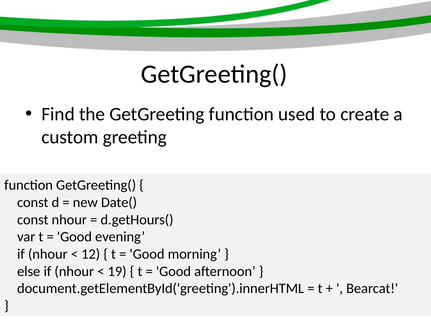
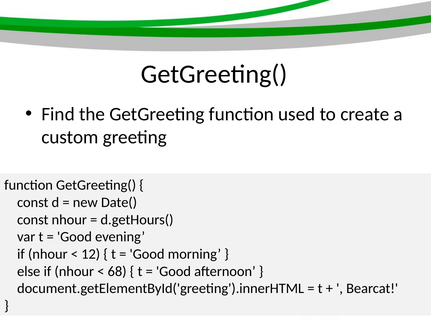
19: 19 -> 68
